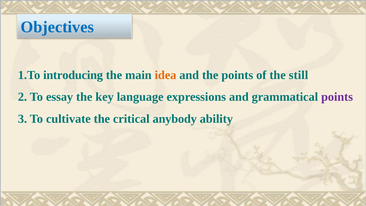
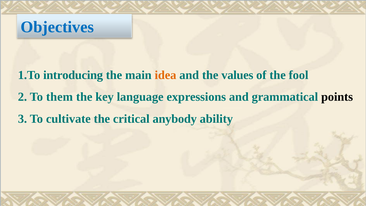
the points: points -> values
still: still -> fool
essay: essay -> them
points at (337, 97) colour: purple -> black
